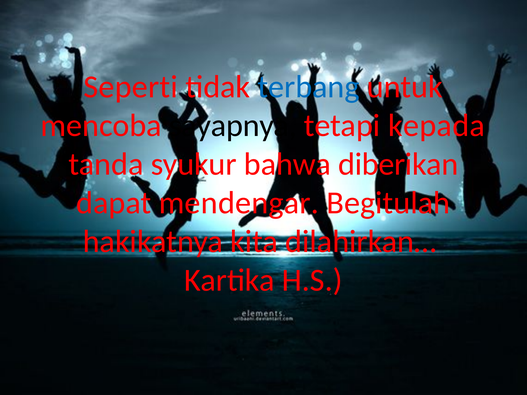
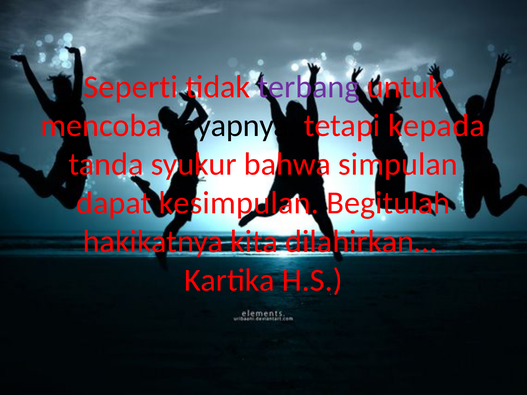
terbang colour: blue -> purple
diberikan: diberikan -> simpulan
mendengar: mendengar -> kesimpulan
